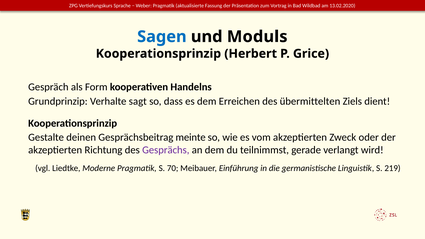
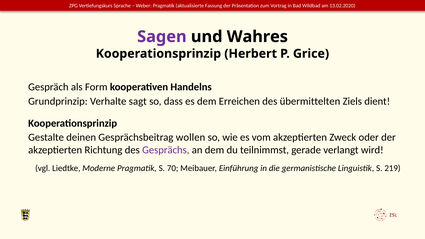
Sagen colour: blue -> purple
Moduls: Moduls -> Wahres
meinte: meinte -> wollen
